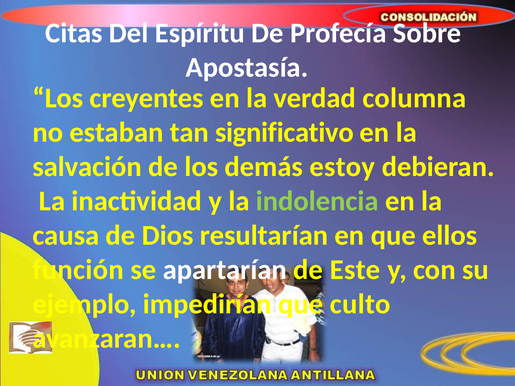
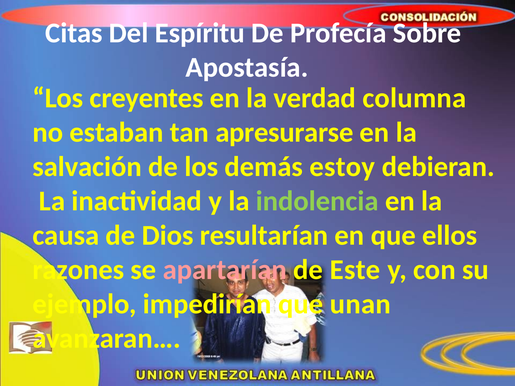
significativo: significativo -> apresurarse
función: función -> razones
apartarían colour: white -> pink
culto: culto -> unan
